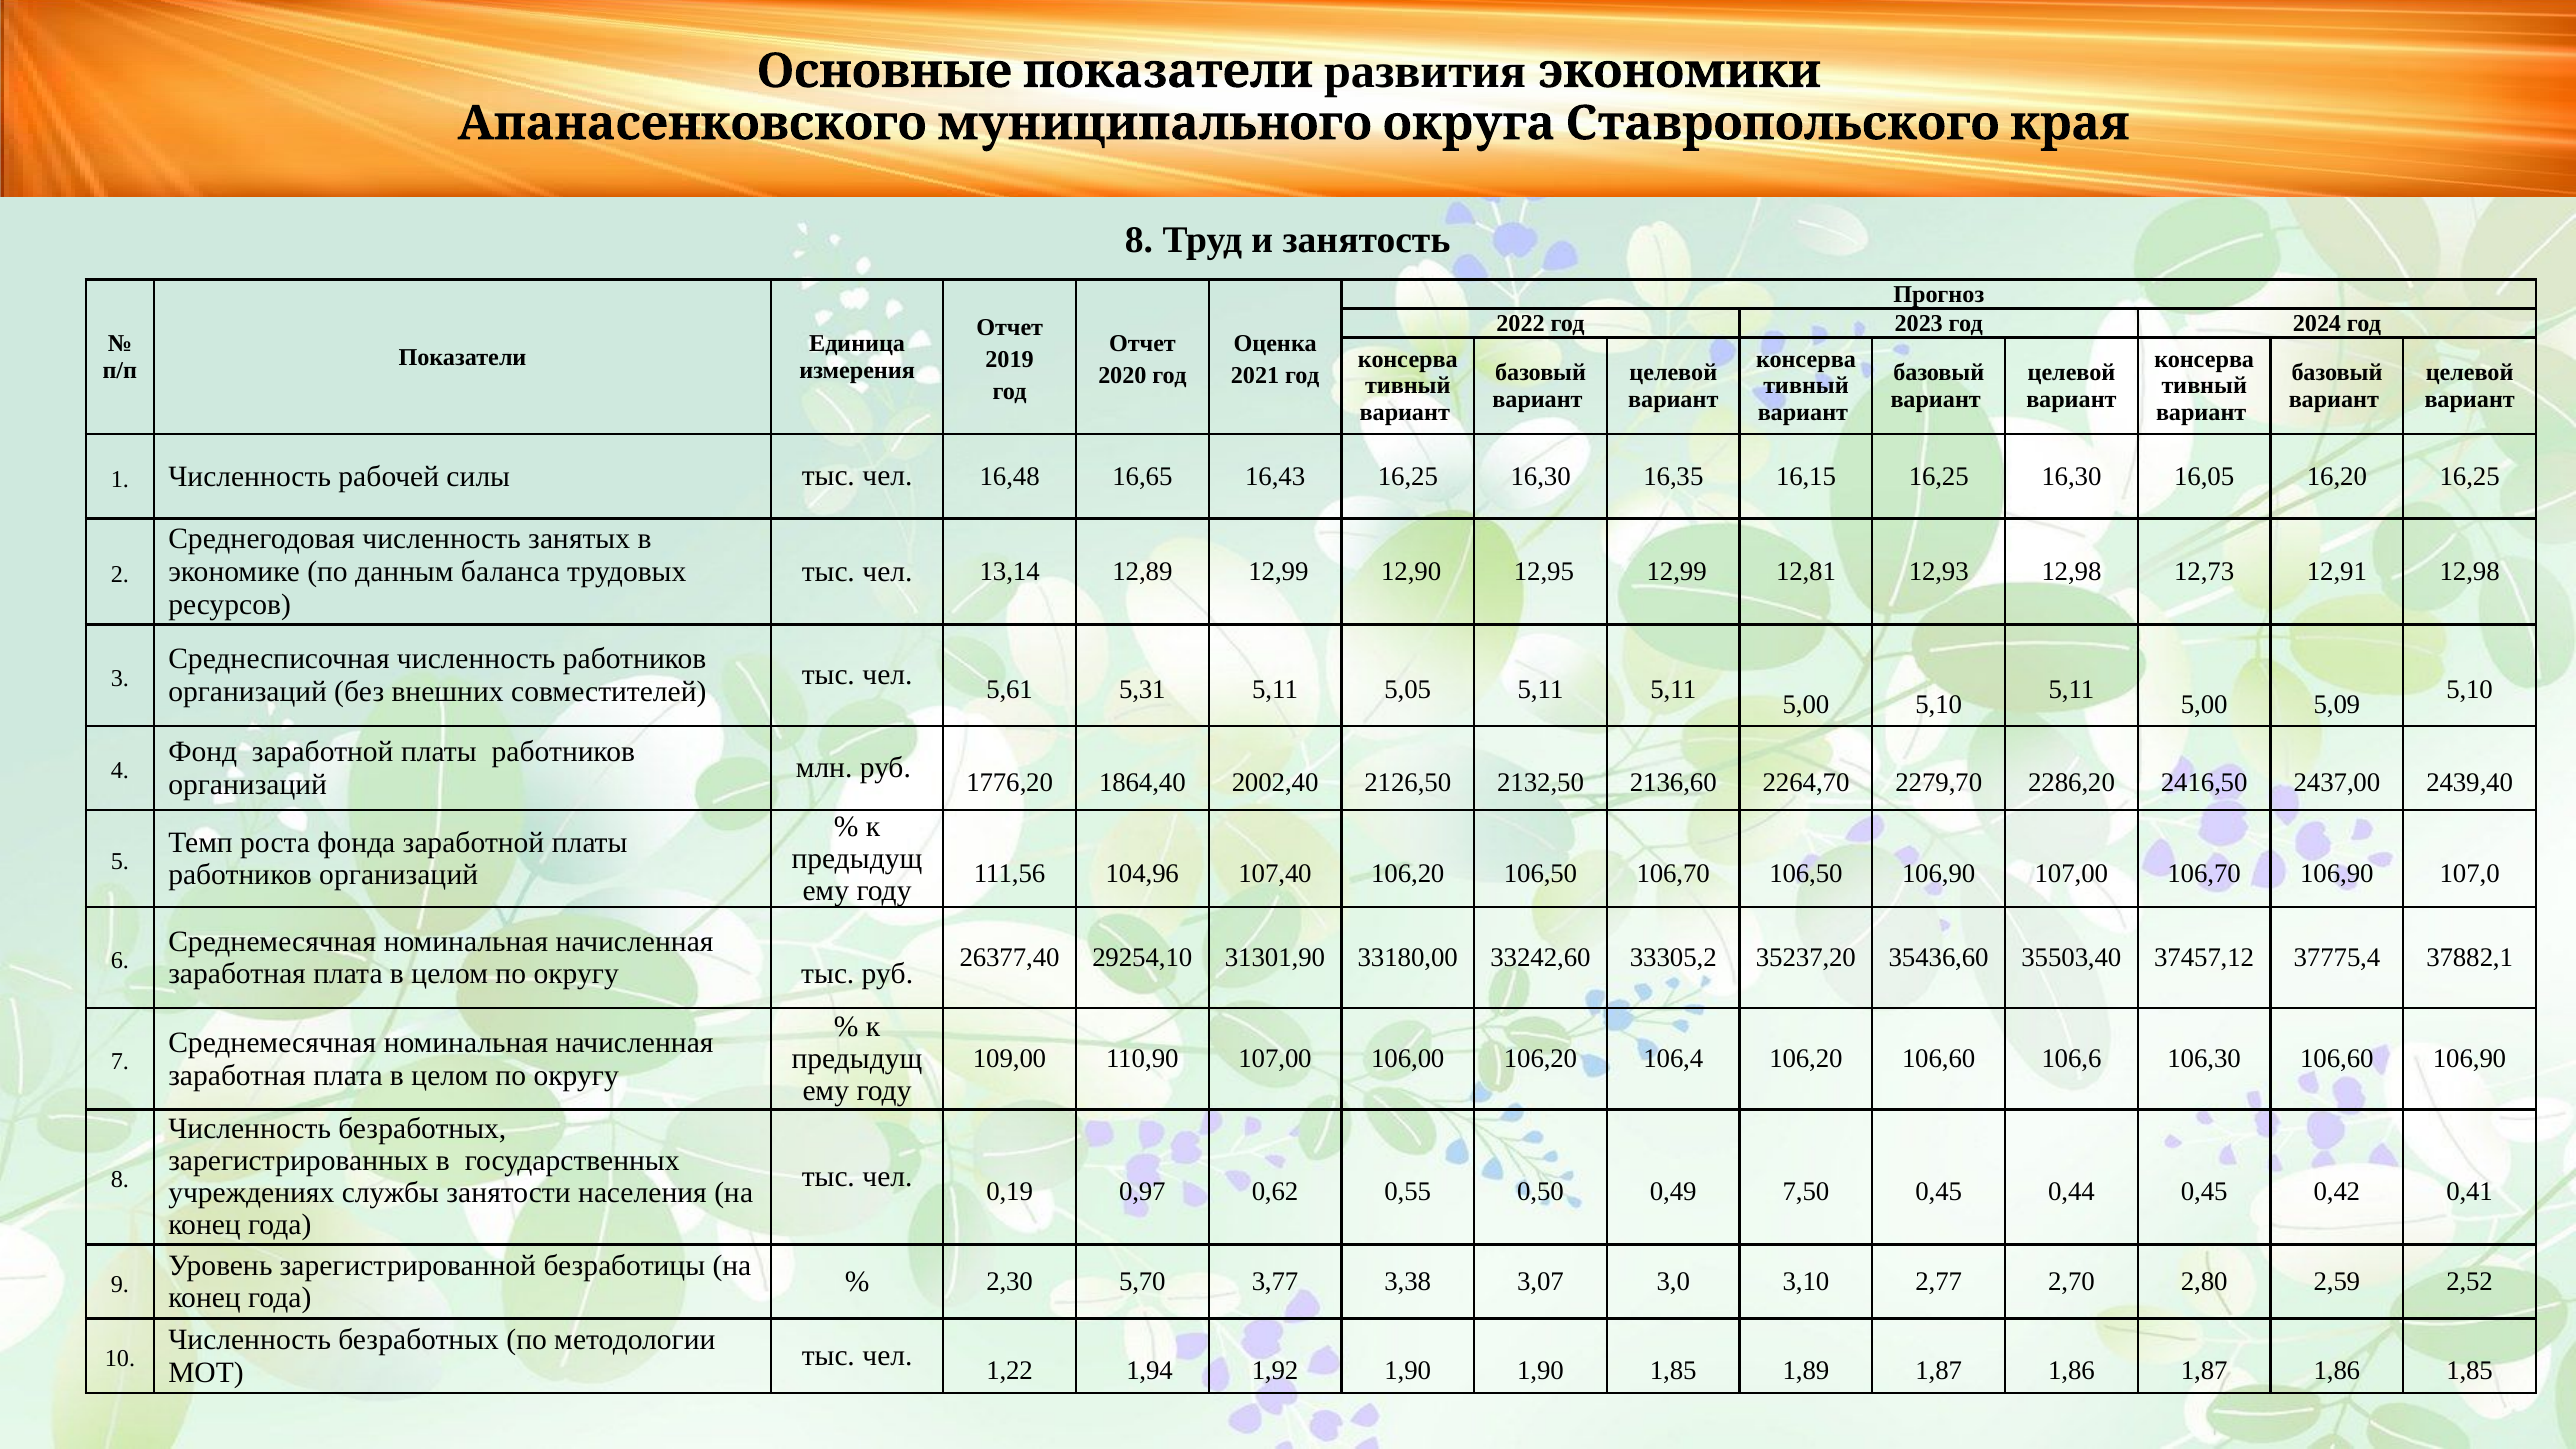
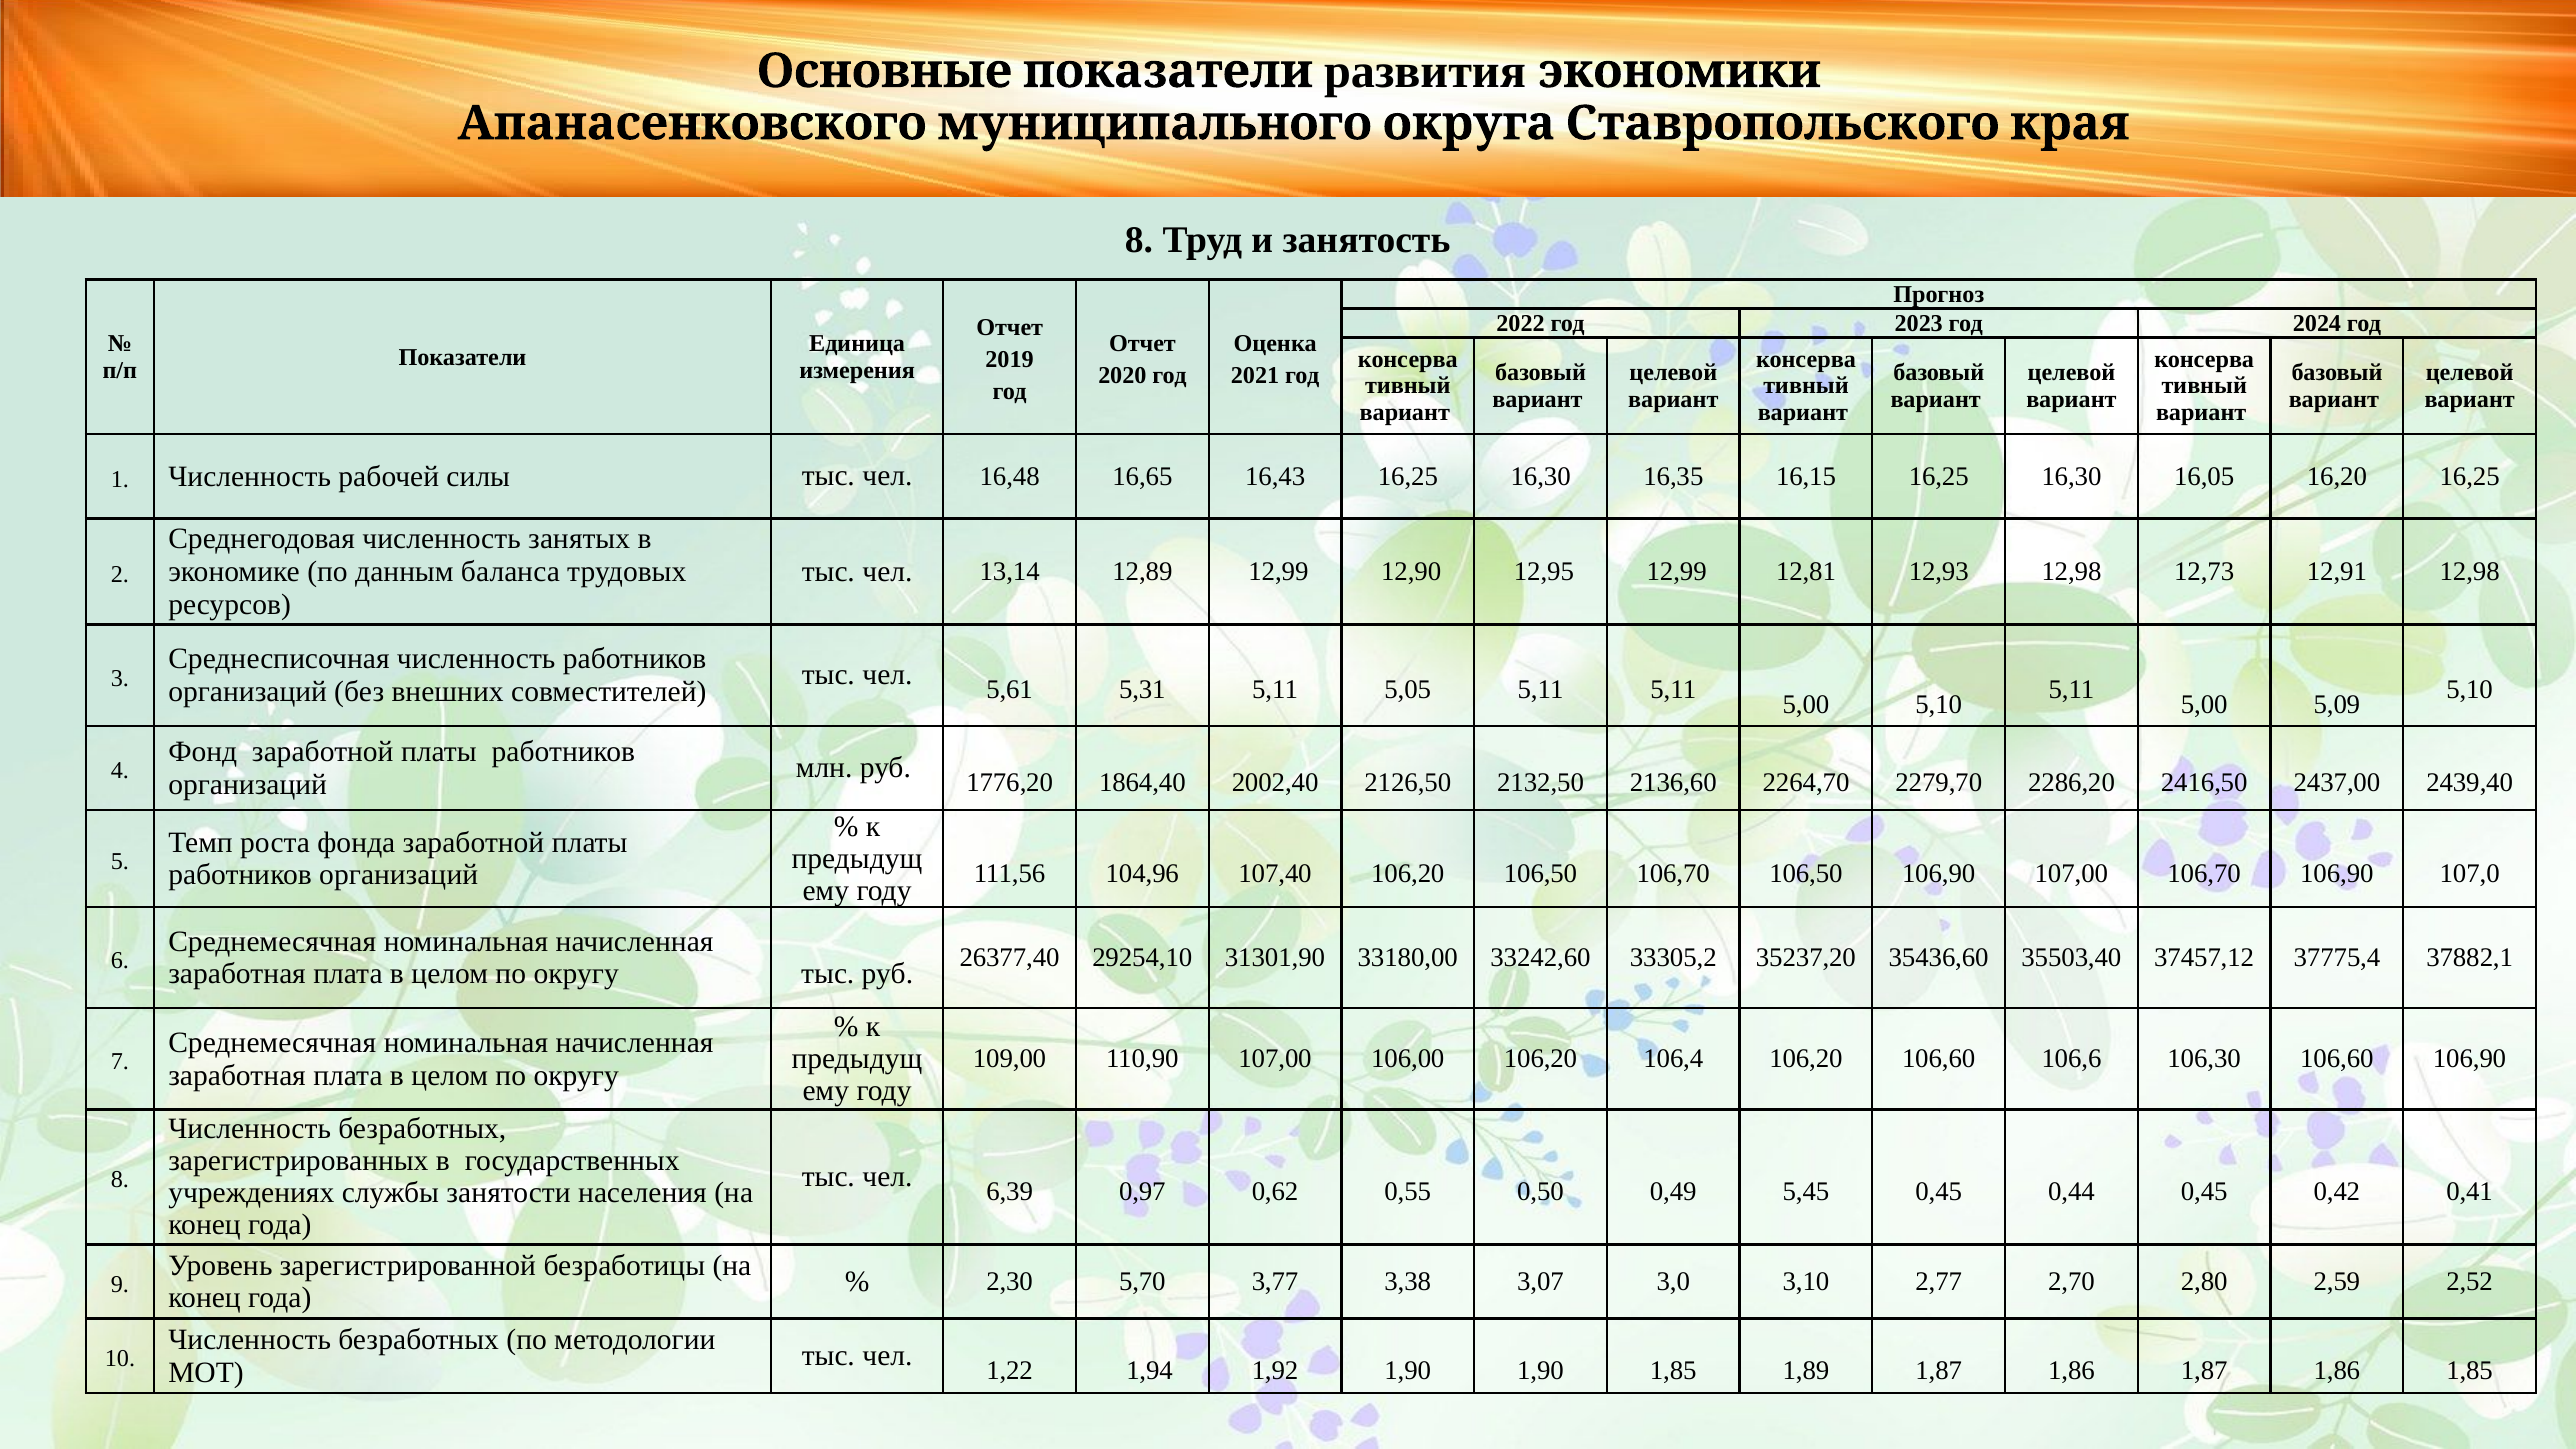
0,19: 0,19 -> 6,39
7,50: 7,50 -> 5,45
